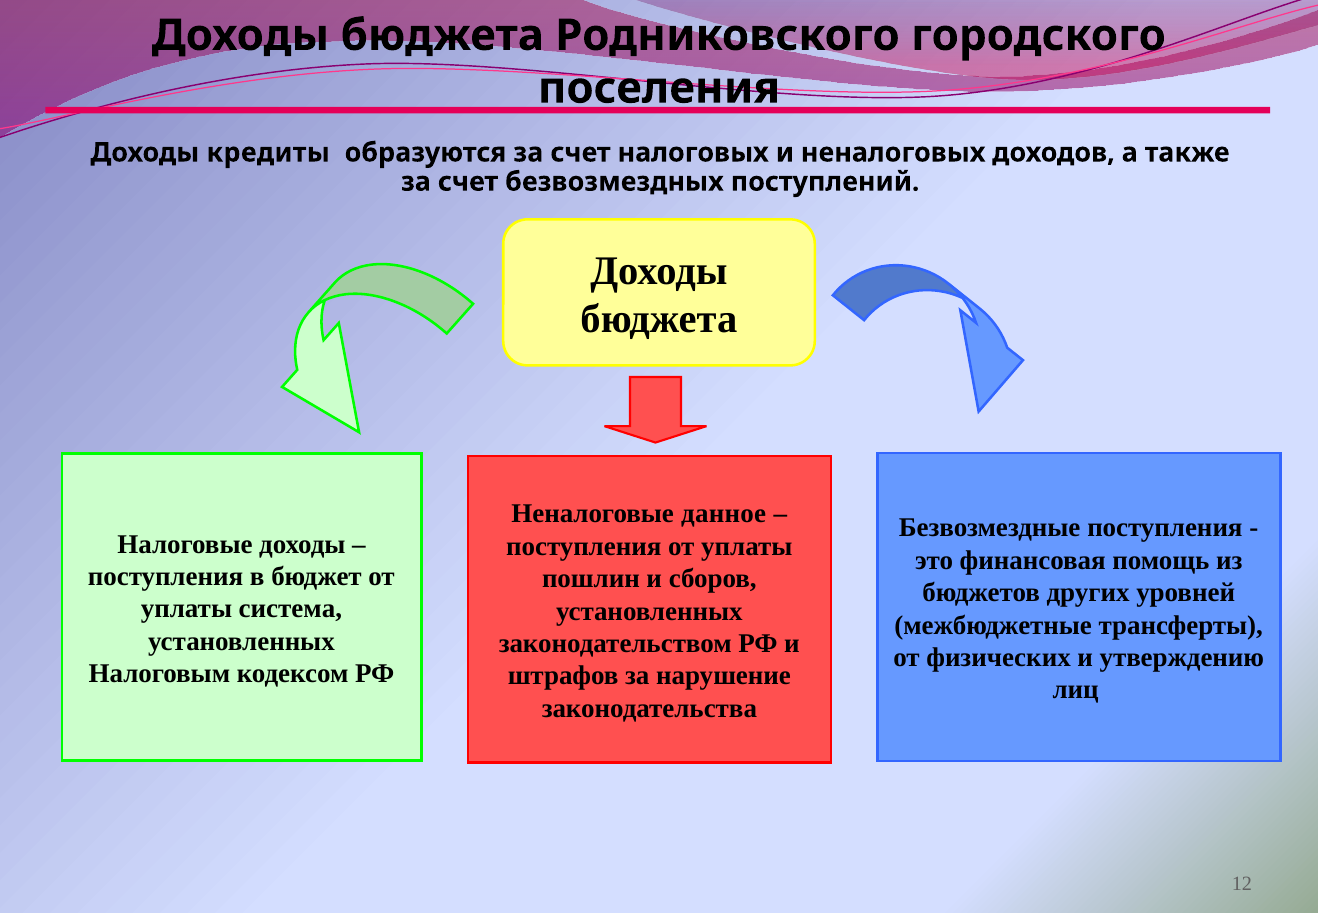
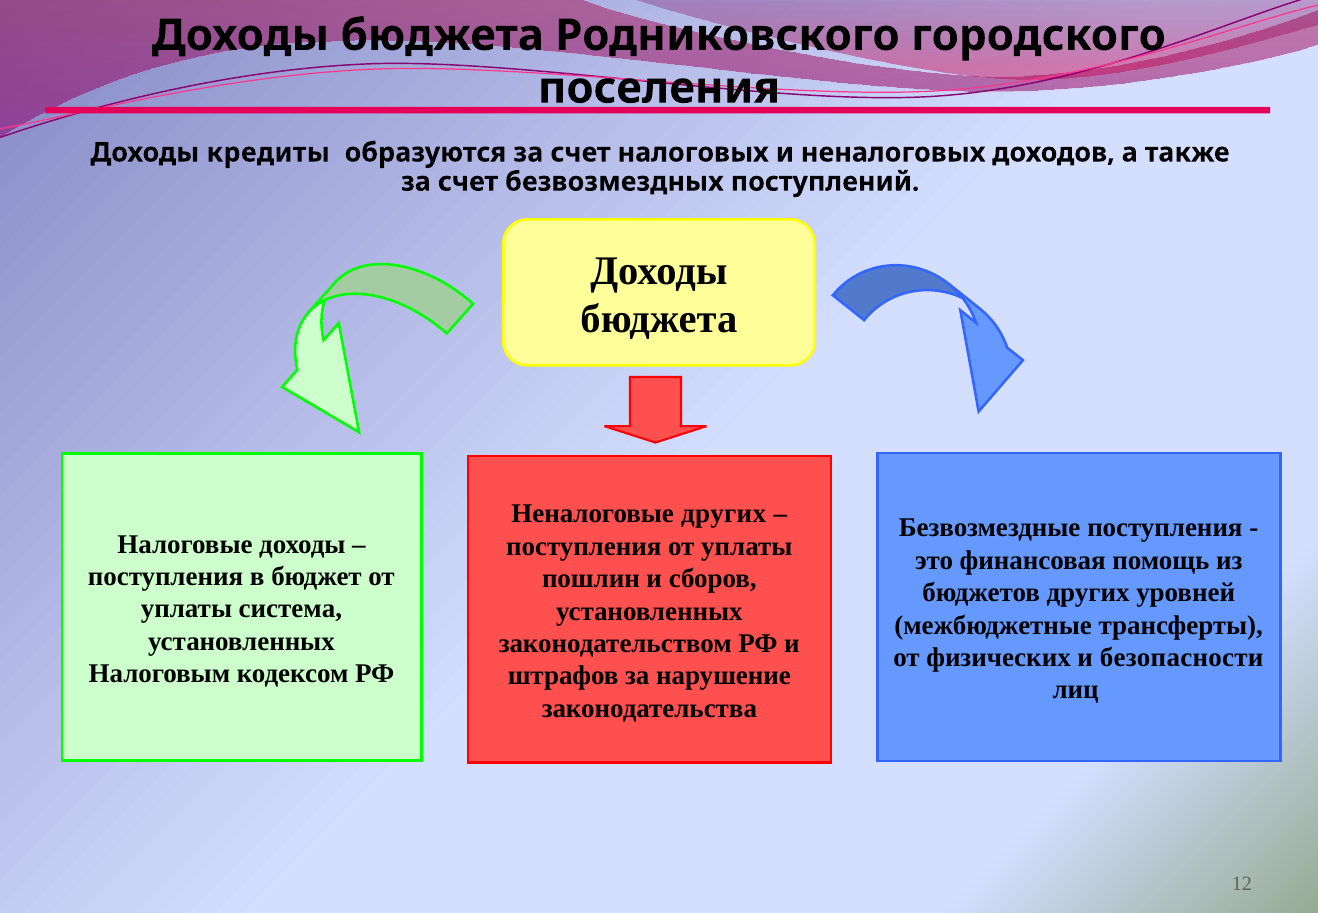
Неналоговые данное: данное -> других
утверждению: утверждению -> безопасности
